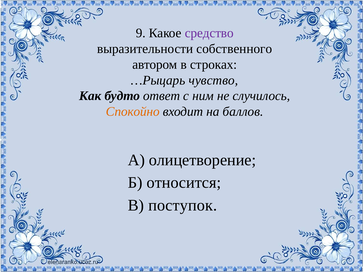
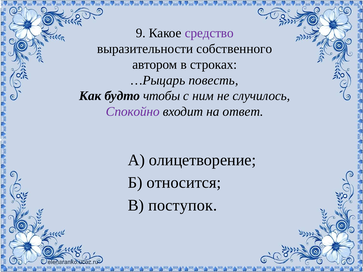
чувство: чувство -> повесть
ответ: ответ -> чтобы
Спокойно colour: orange -> purple
баллов: баллов -> ответ
